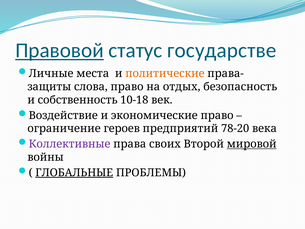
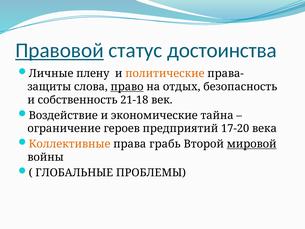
государстве: государстве -> достоинства
места: места -> плену
право at (127, 87) underline: none -> present
10-18: 10-18 -> 21-18
экономические право: право -> тайна
78-20: 78-20 -> 17-20
Коллективные colour: purple -> orange
своих: своих -> грабь
ГЛОБАЛЬНЫЕ underline: present -> none
